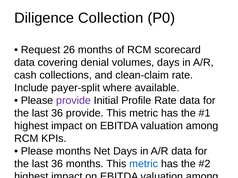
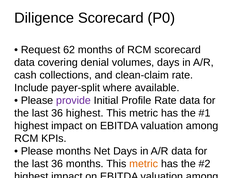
Diligence Collection: Collection -> Scorecard
26: 26 -> 62
36 provide: provide -> highest
metric at (144, 164) colour: blue -> orange
